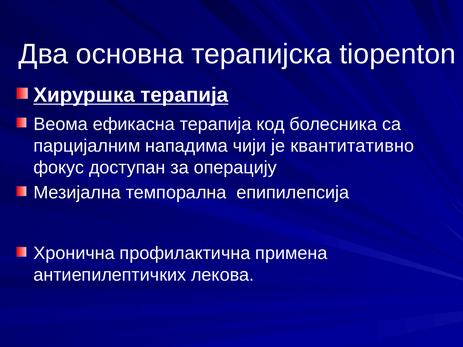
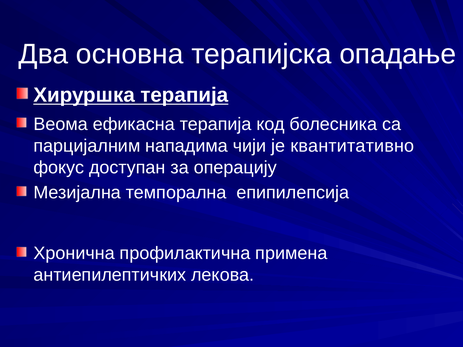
tiopenton: tiopenton -> опадање
